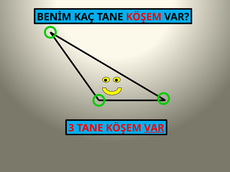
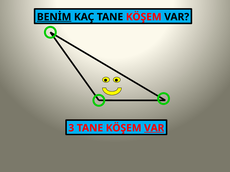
BENİM underline: none -> present
